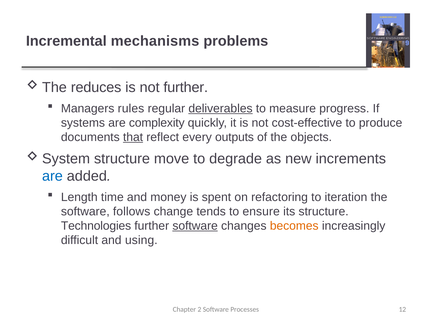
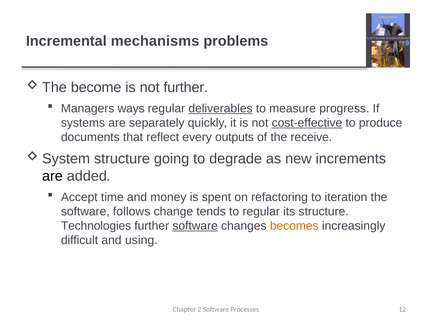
reduces: reduces -> become
rules: rules -> ways
complexity: complexity -> separately
cost-effective underline: none -> present
that underline: present -> none
objects: objects -> receive
move: move -> going
are at (52, 176) colour: blue -> black
Length: Length -> Accept
to ensure: ensure -> regular
